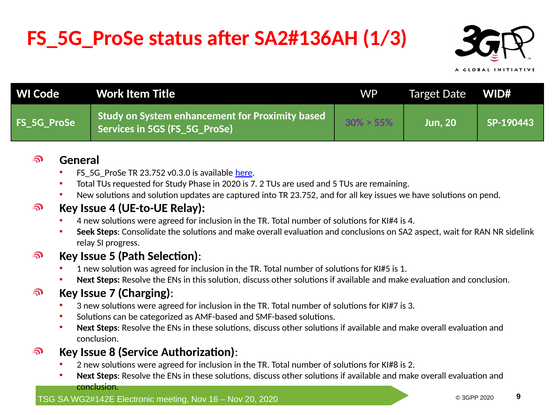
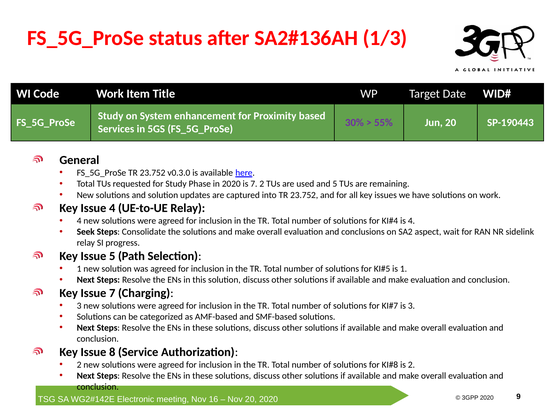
on pend: pend -> work
